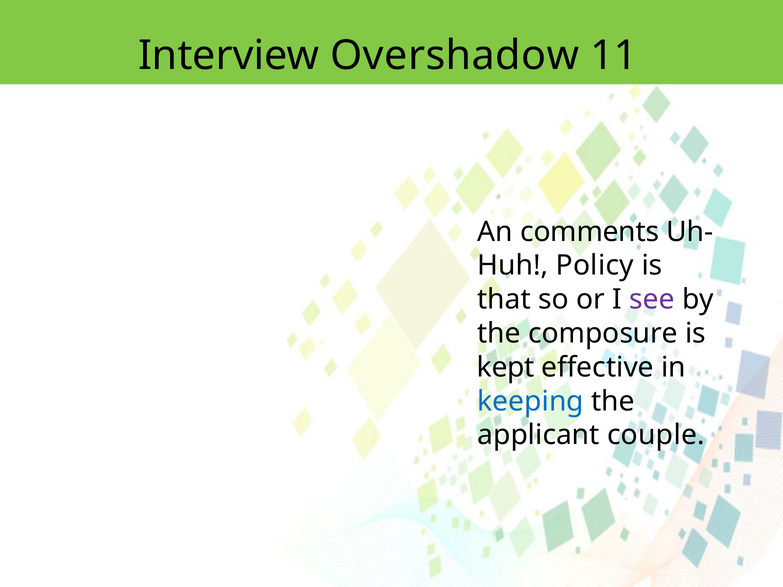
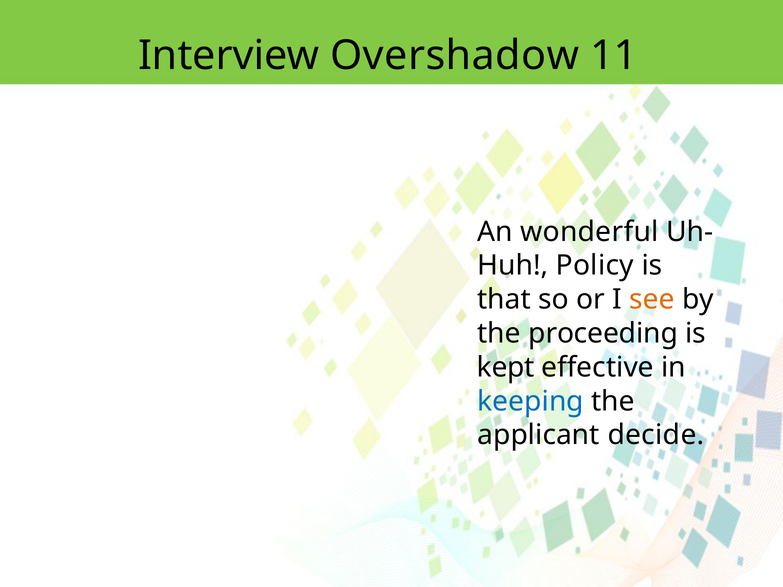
comments: comments -> wonderful
see colour: purple -> orange
composure: composure -> proceeding
couple: couple -> decide
